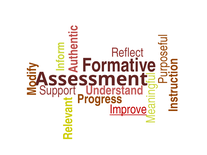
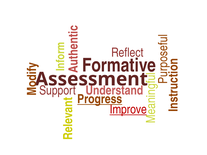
Progress underline: none -> present
